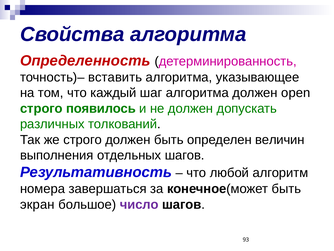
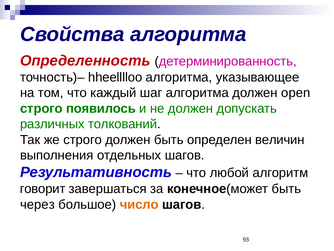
вставить: вставить -> hheelllloo
номера: номера -> говорит
экран: экран -> через
число colour: purple -> orange
